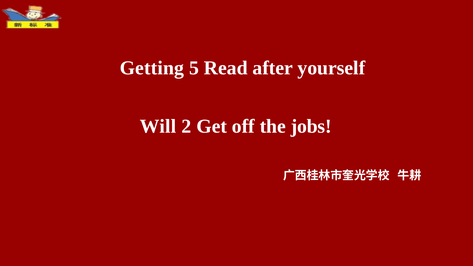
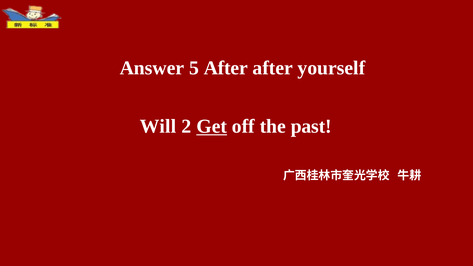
Getting: Getting -> Answer
5 Read: Read -> After
Get underline: none -> present
jobs: jobs -> past
